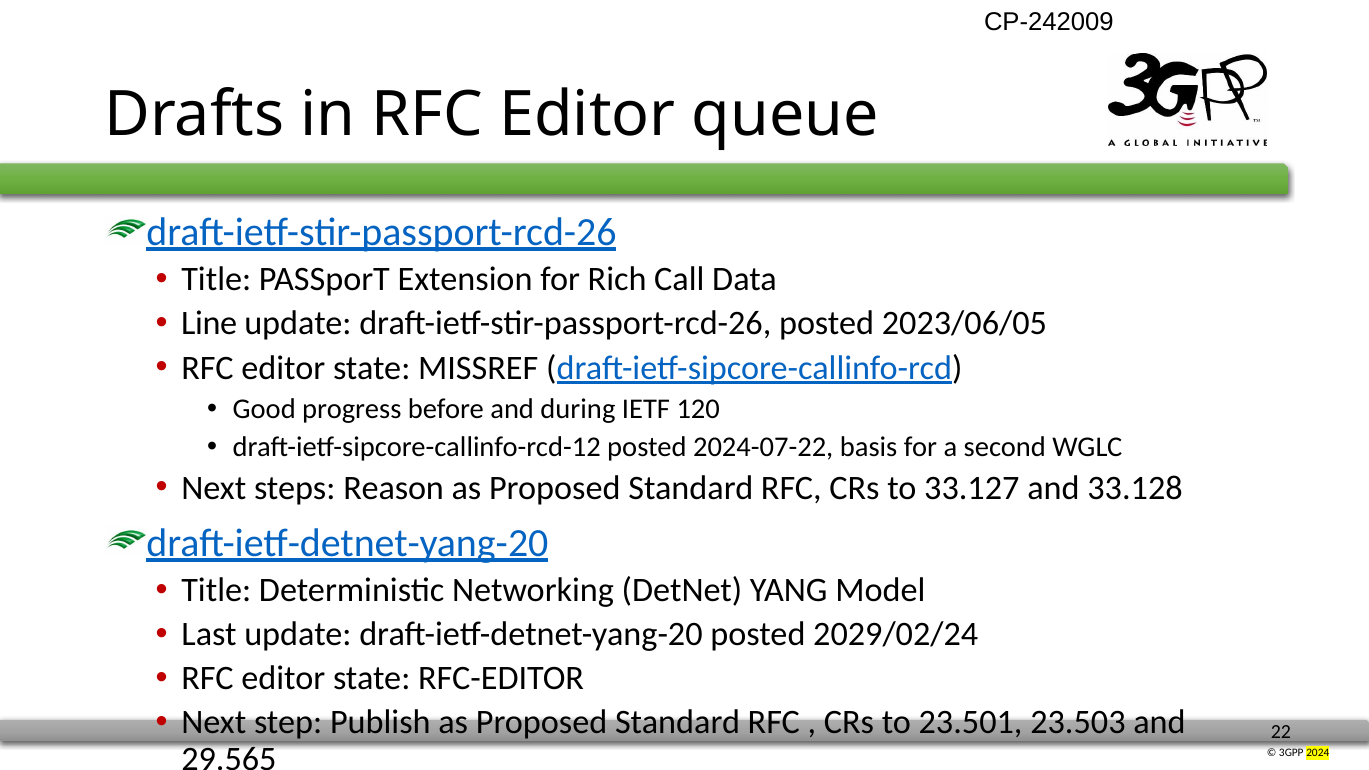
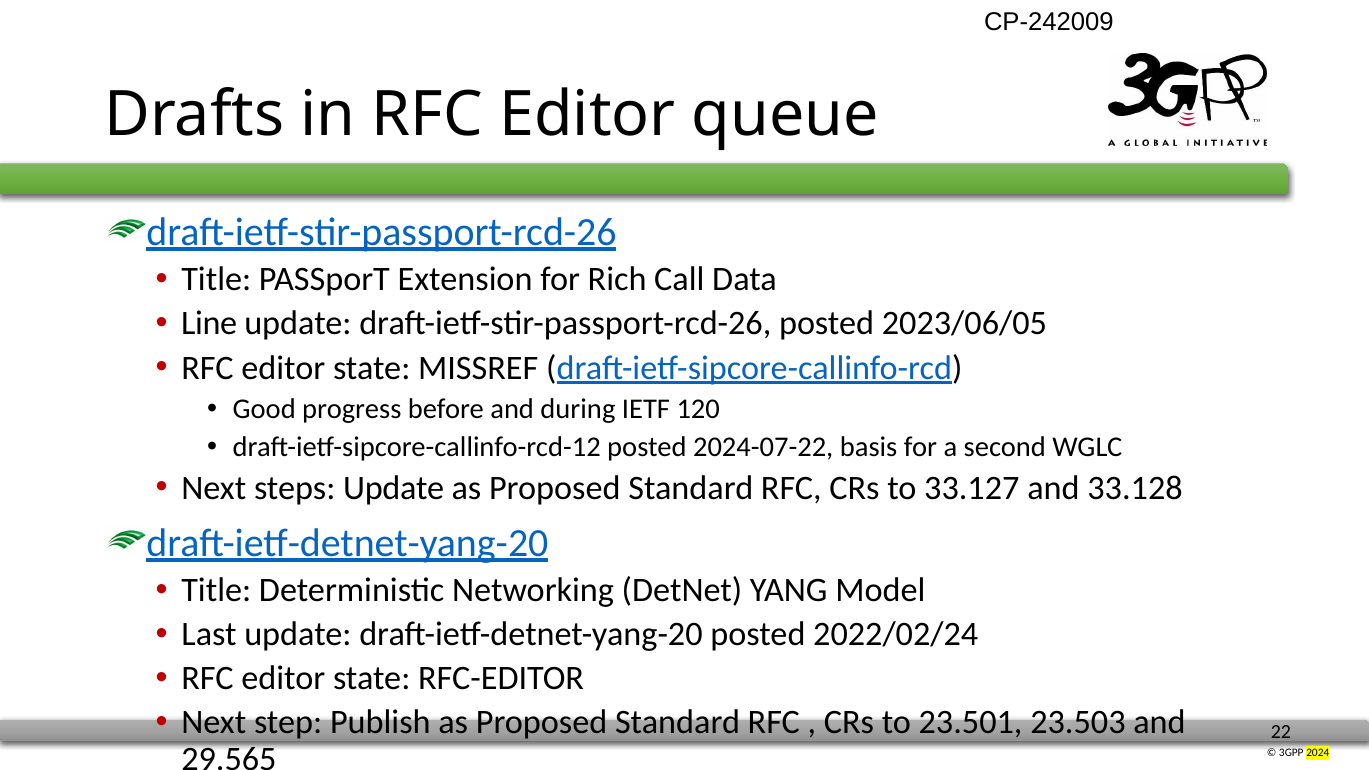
steps Reason: Reason -> Update
2029/02/24: 2029/02/24 -> 2022/02/24
